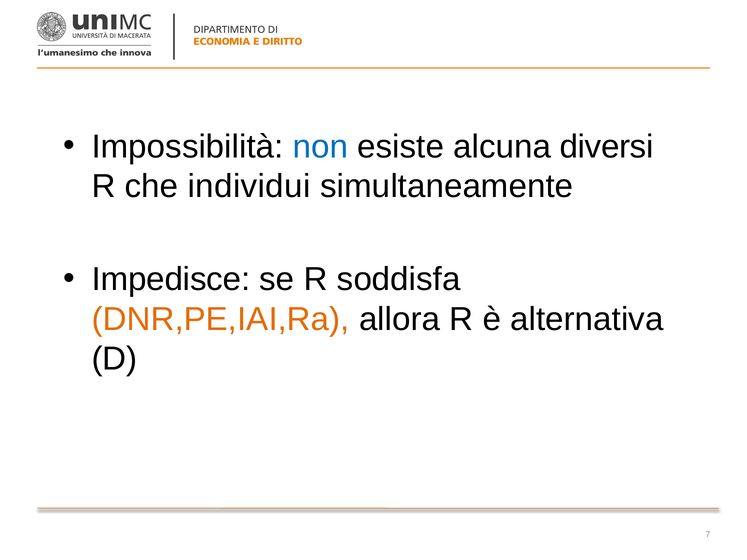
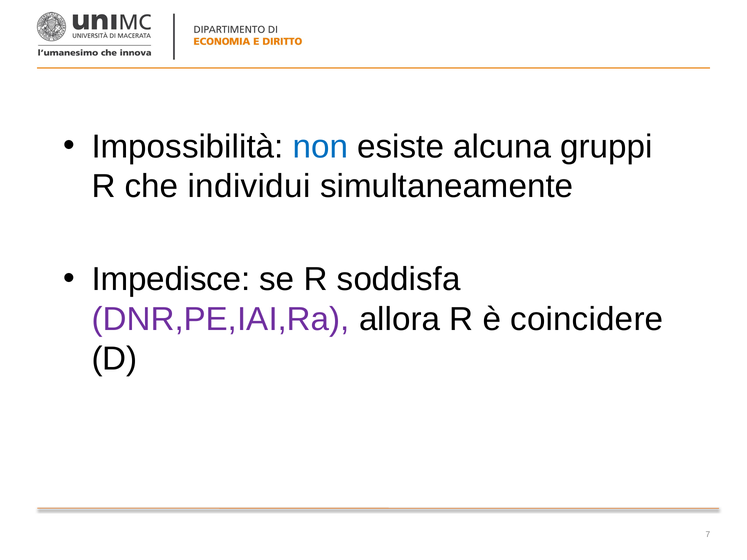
diversi: diversi -> gruppi
DNR,PE,IAI,Ra colour: orange -> purple
alternativa: alternativa -> coincidere
